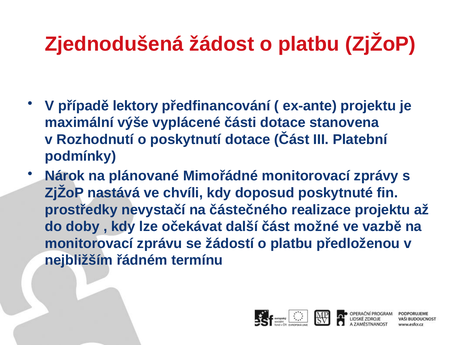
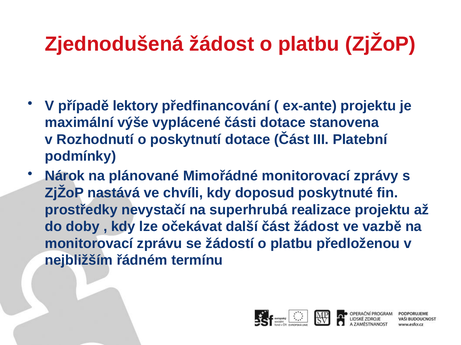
částečného: částečného -> superhrubá
část možné: možné -> žádost
